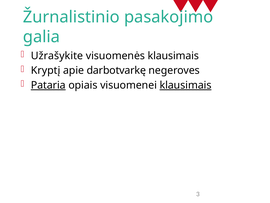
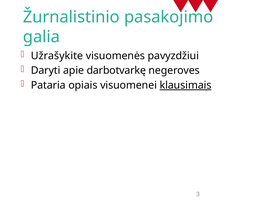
visuomenės klausimais: klausimais -> pavyzdžiui
Kryptį: Kryptį -> Daryti
Pataria underline: present -> none
